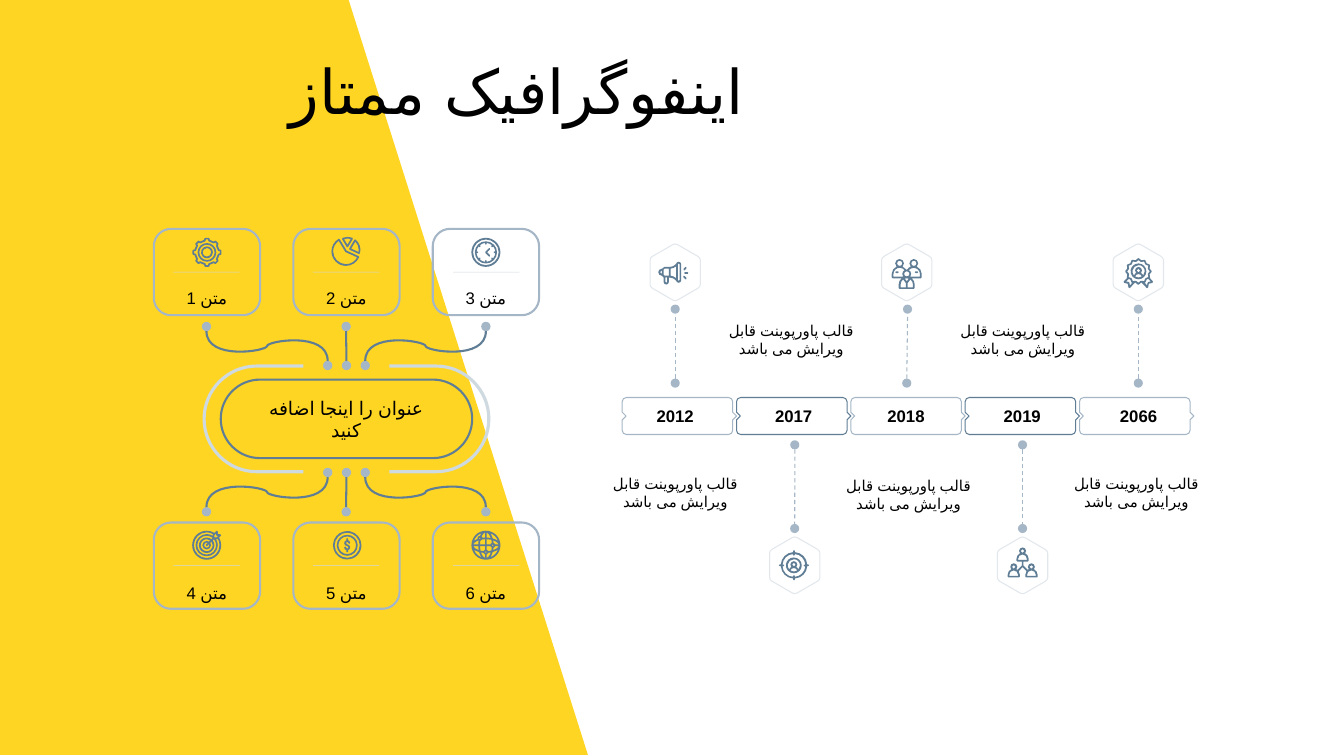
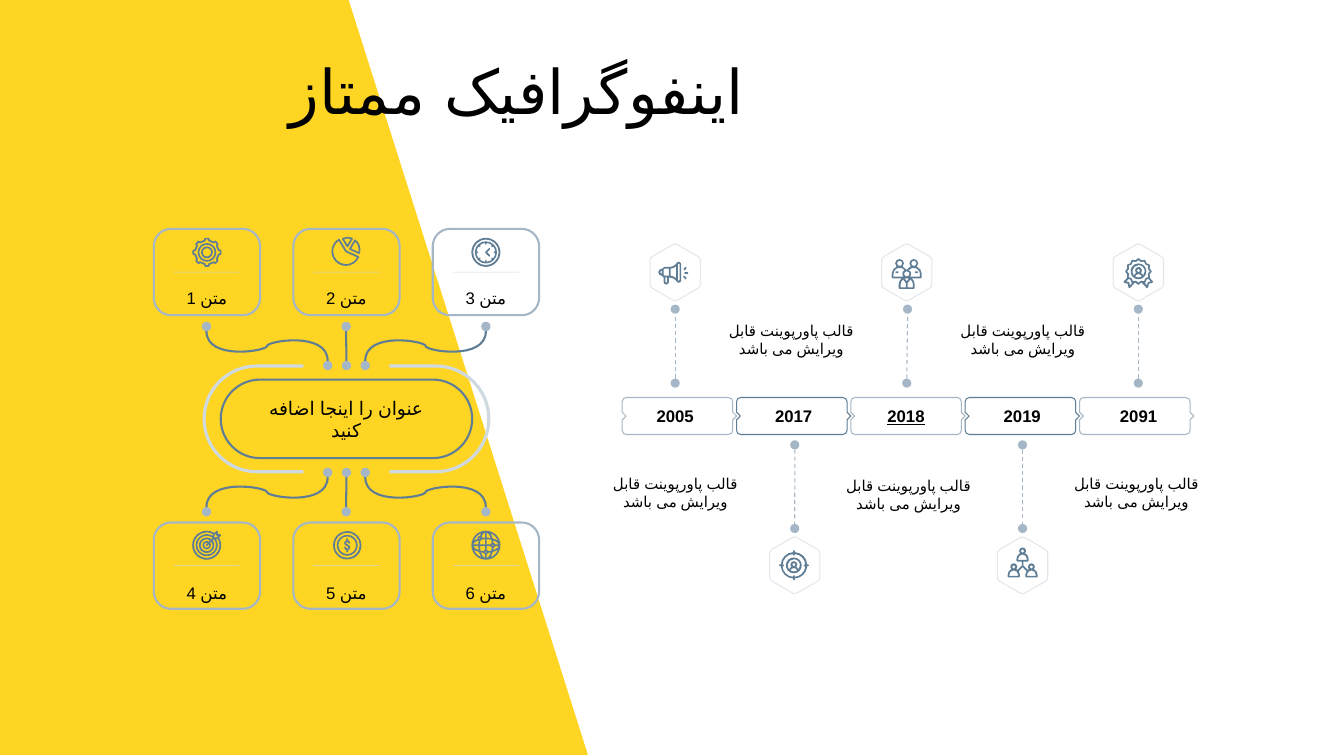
2012: 2012 -> 2005
2018 underline: none -> present
2066: 2066 -> 2091
